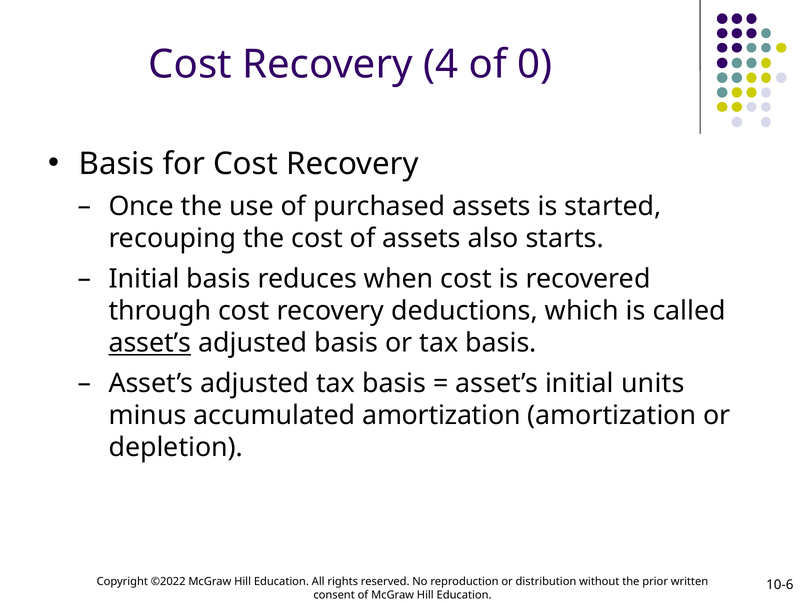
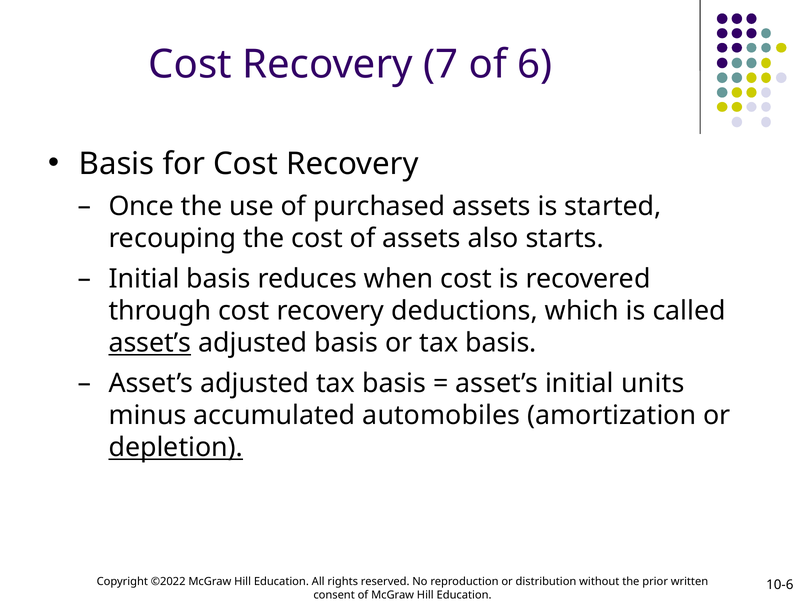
4: 4 -> 7
0: 0 -> 6
accumulated amortization: amortization -> automobiles
depletion underline: none -> present
